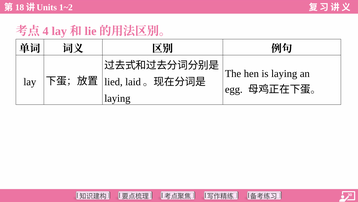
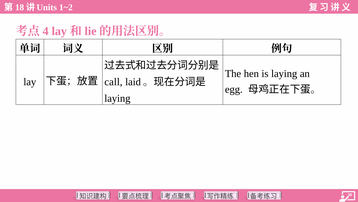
lied: lied -> call
